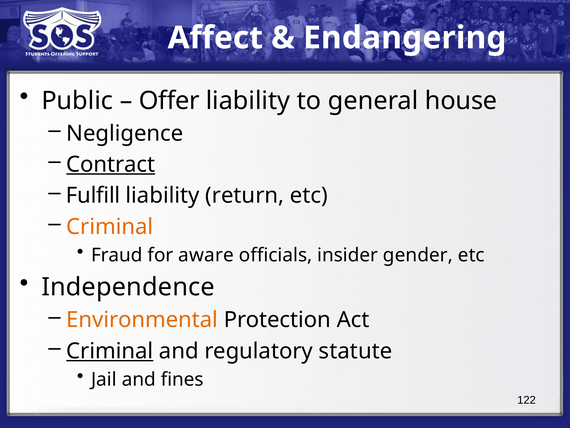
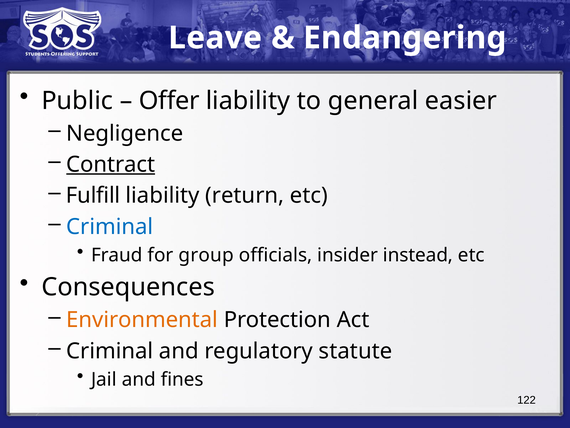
Affect: Affect -> Leave
house: house -> easier
Criminal at (110, 226) colour: orange -> blue
aware: aware -> group
gender: gender -> instead
Independence: Independence -> Consequences
Criminal at (110, 351) underline: present -> none
